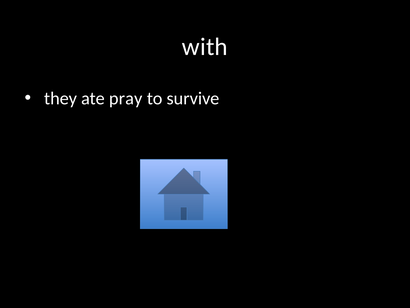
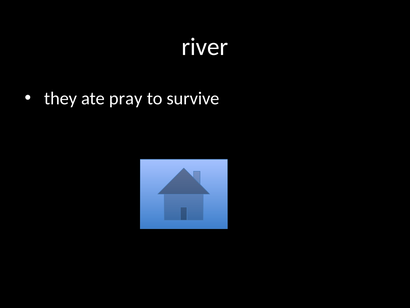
with: with -> river
